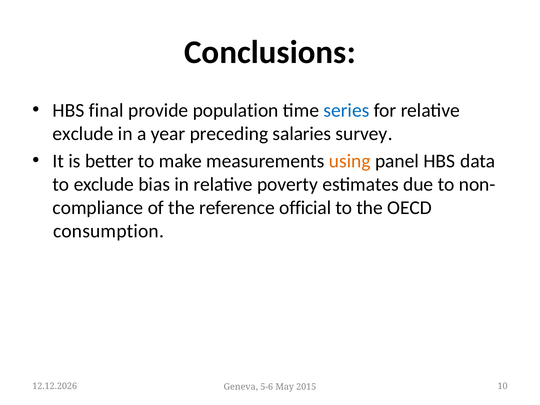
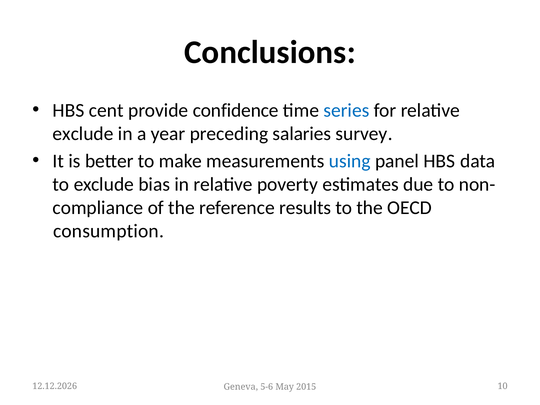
final: final -> cent
population: population -> confidence
using colour: orange -> blue
official: official -> results
